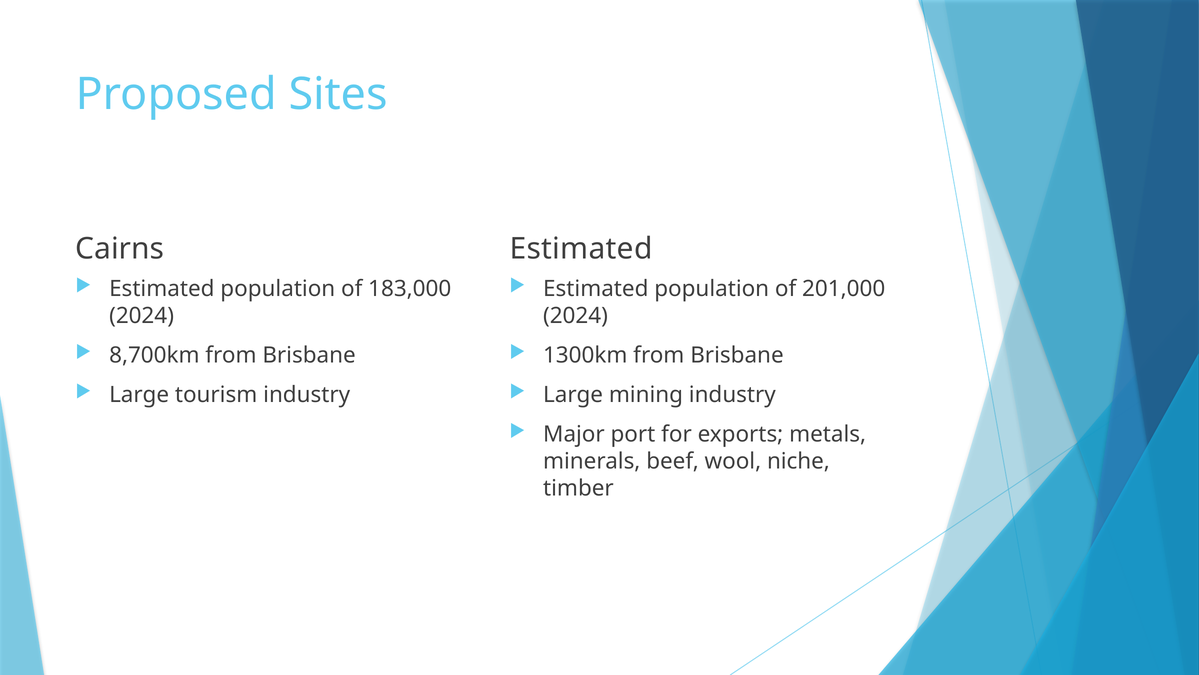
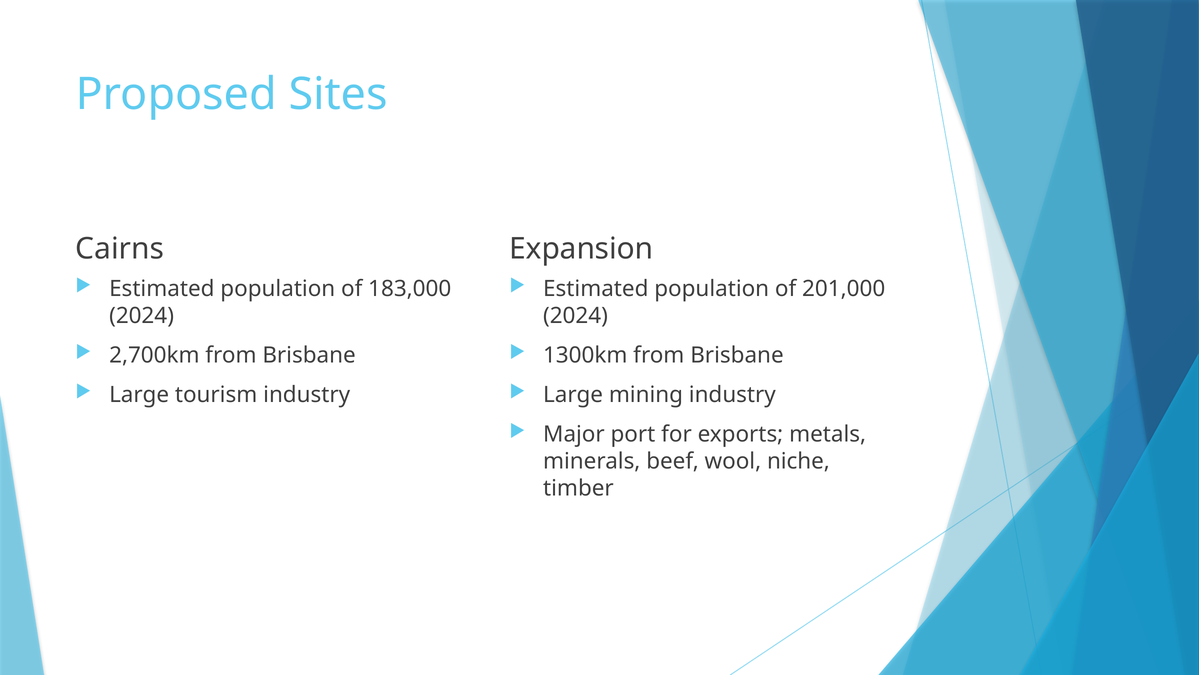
Estimated at (581, 249): Estimated -> Expansion
8,700km: 8,700km -> 2,700km
